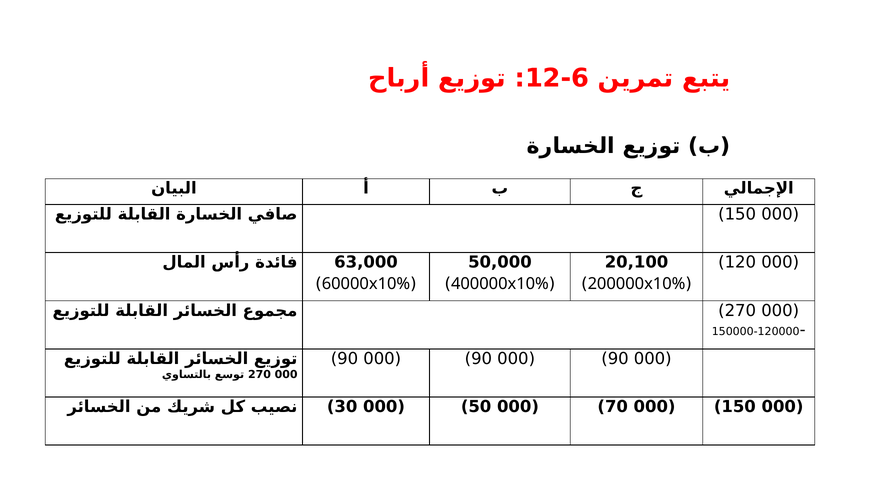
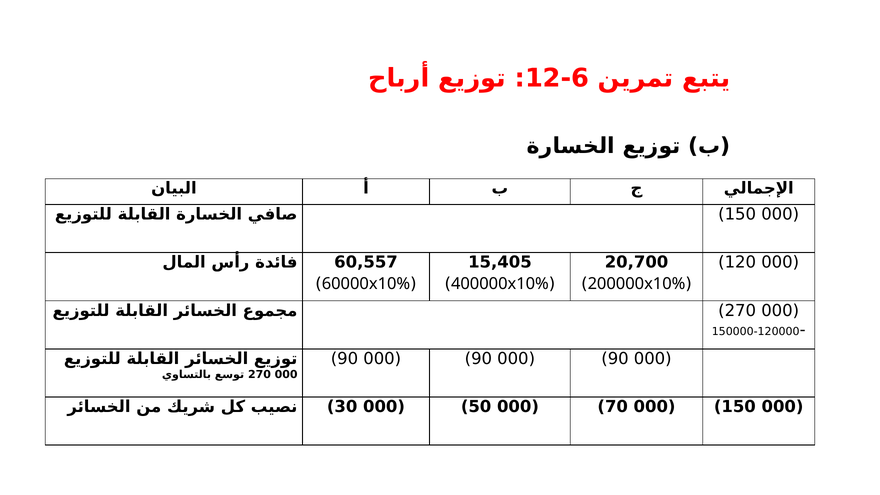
63,000: 63,000 -> 60,557
50,000: 50,000 -> 15,405
20,100: 20,100 -> 20,700
